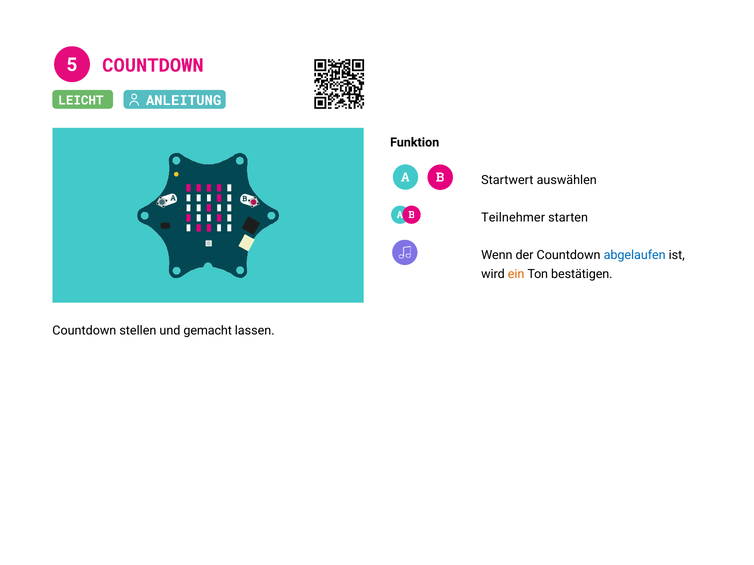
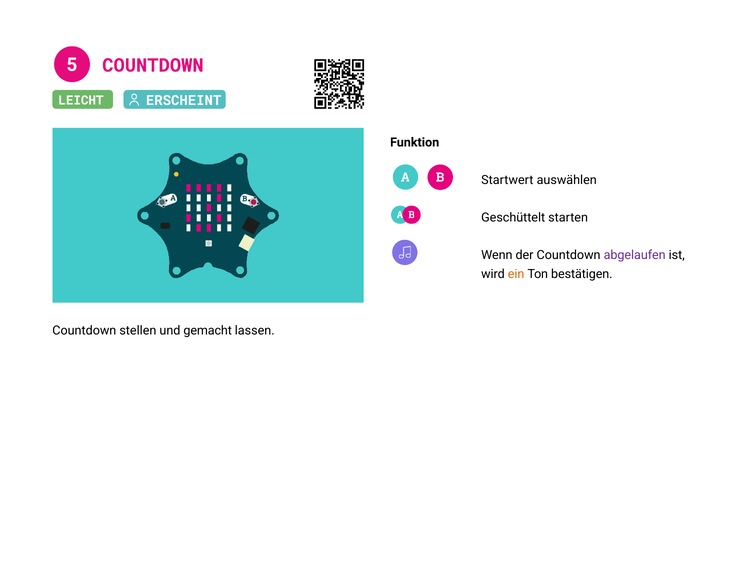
ANLEITUNG: ANLEITUNG -> ERSCHEINT
Teilnehmer: Teilnehmer -> Geschüttelt
abgelaufen colour: blue -> purple
